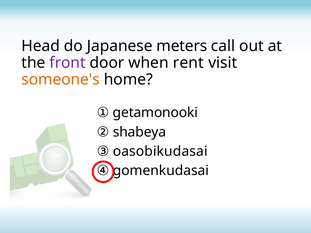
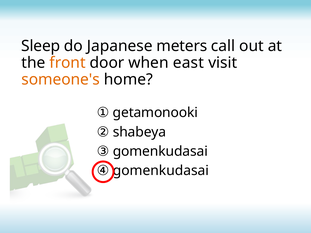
Head: Head -> Sleep
front colour: purple -> orange
rent: rent -> east
③ oasobikudasai: oasobikudasai -> gomenkudasai
